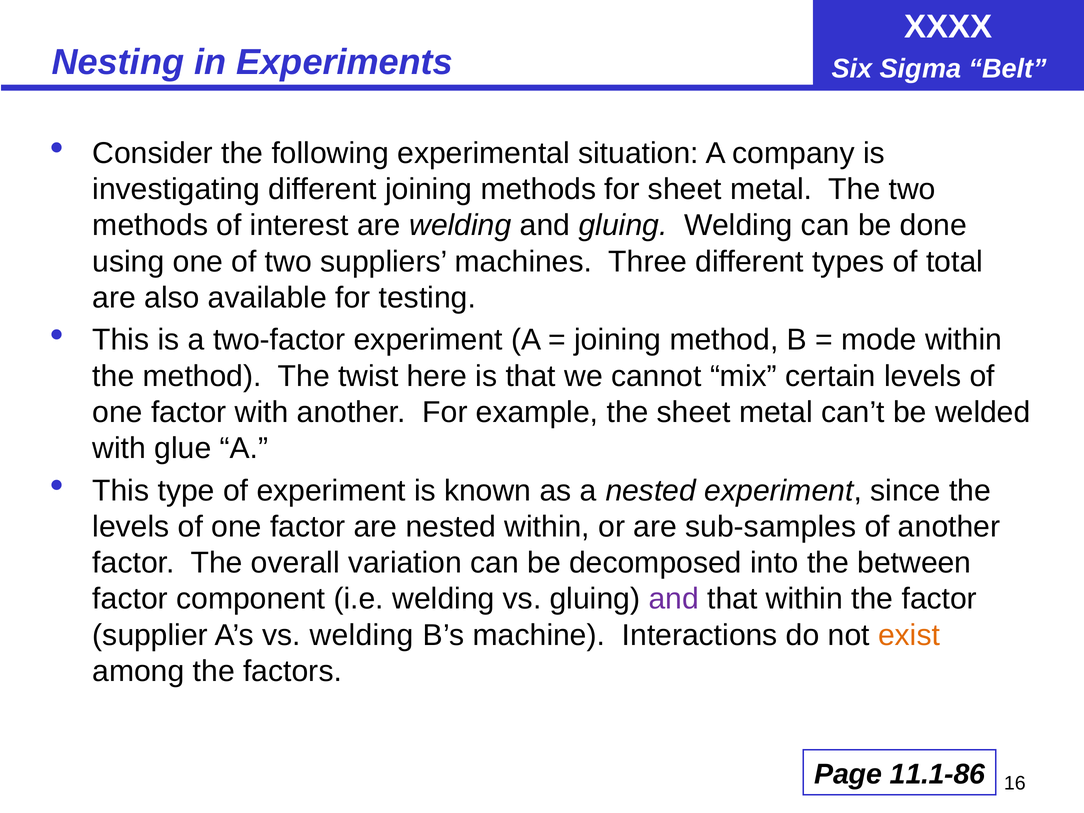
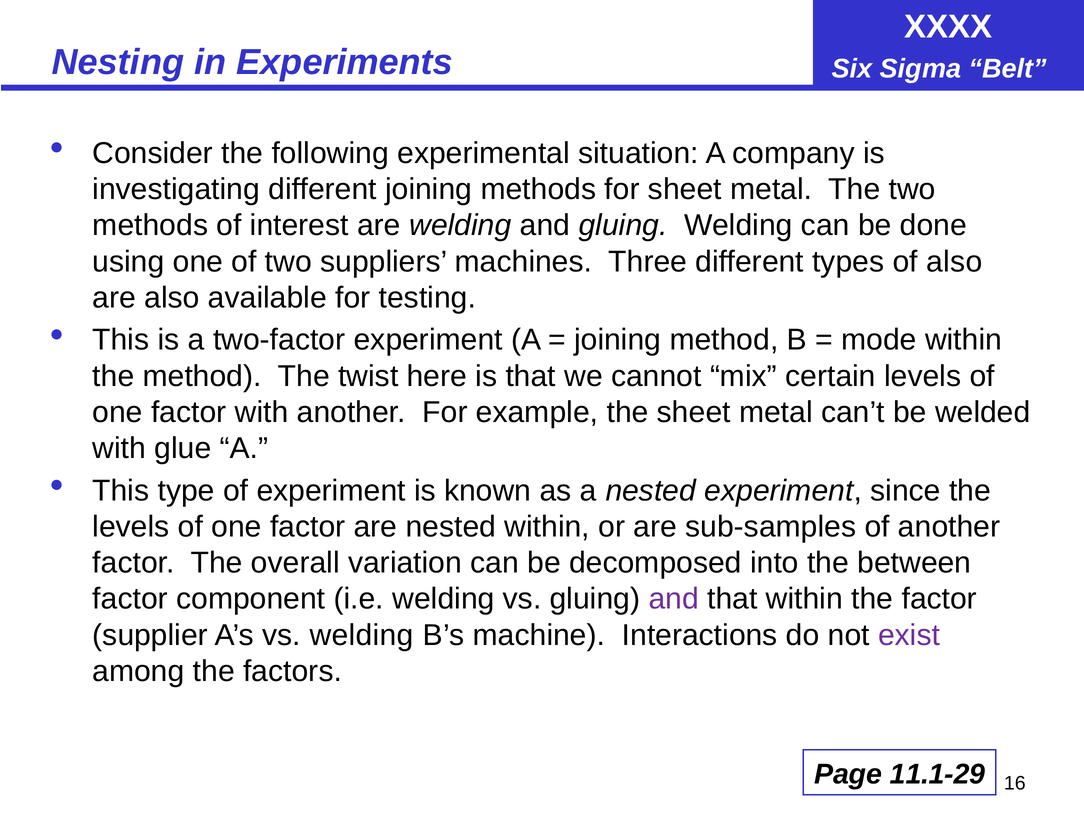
of total: total -> also
exist colour: orange -> purple
11.1-86: 11.1-86 -> 11.1-29
